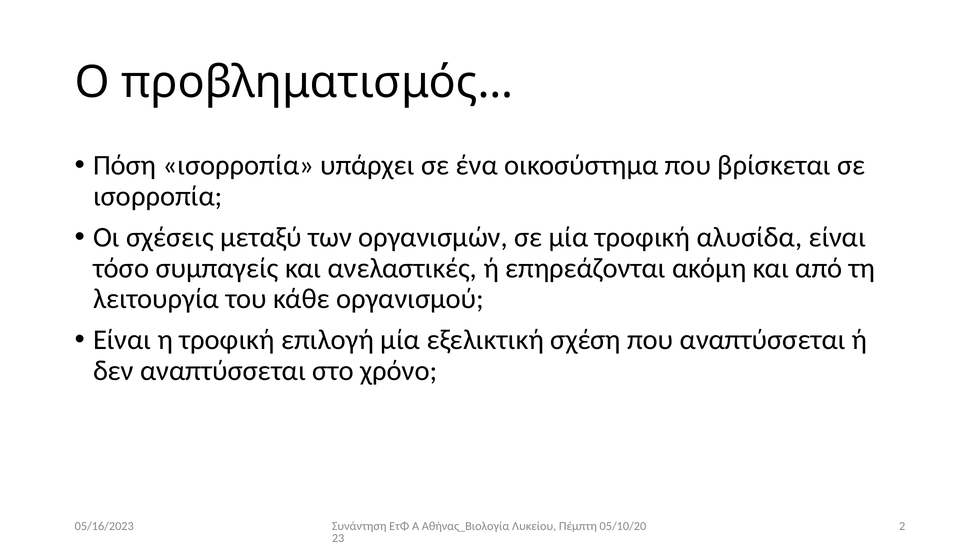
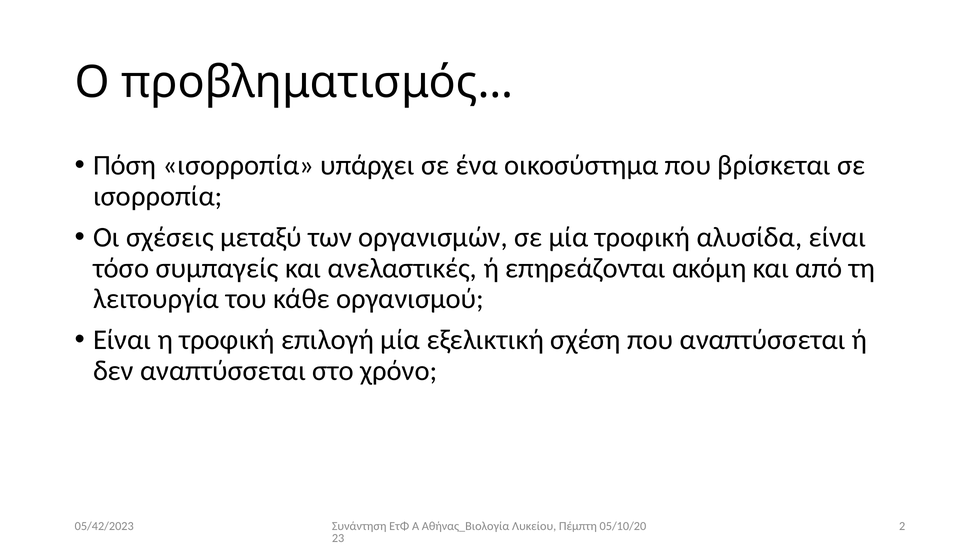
05/16/2023: 05/16/2023 -> 05/42/2023
